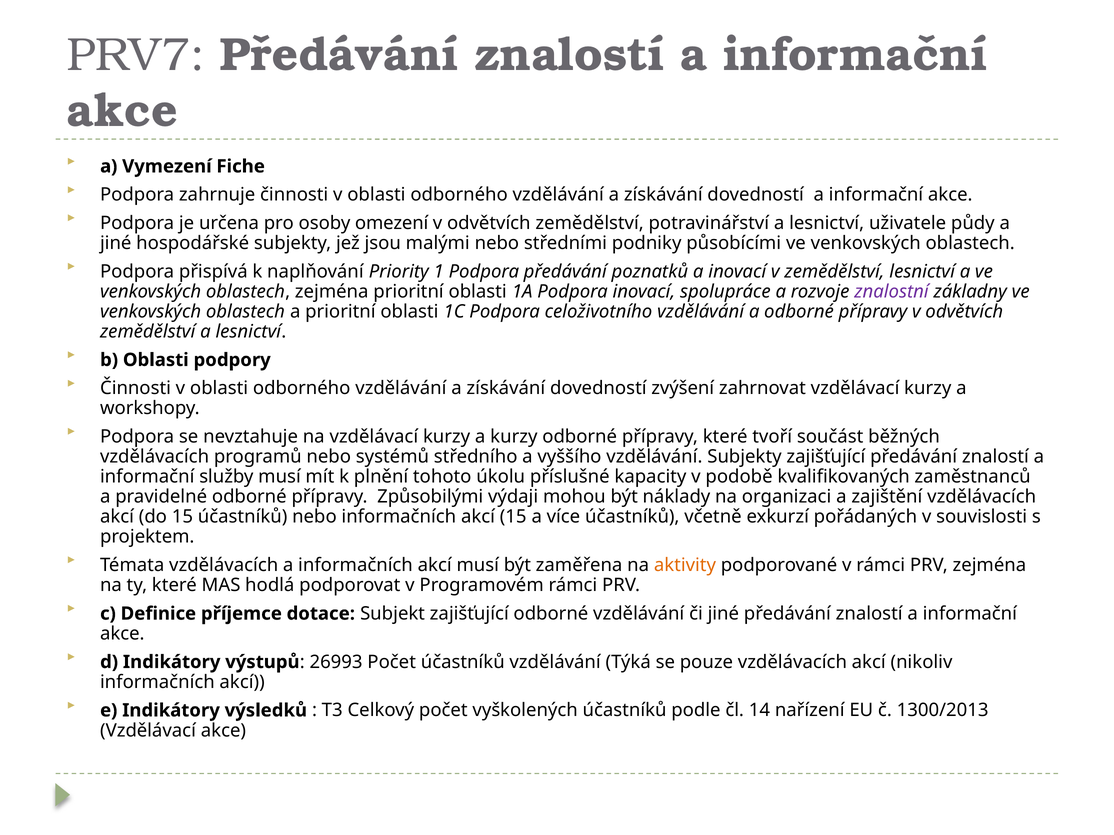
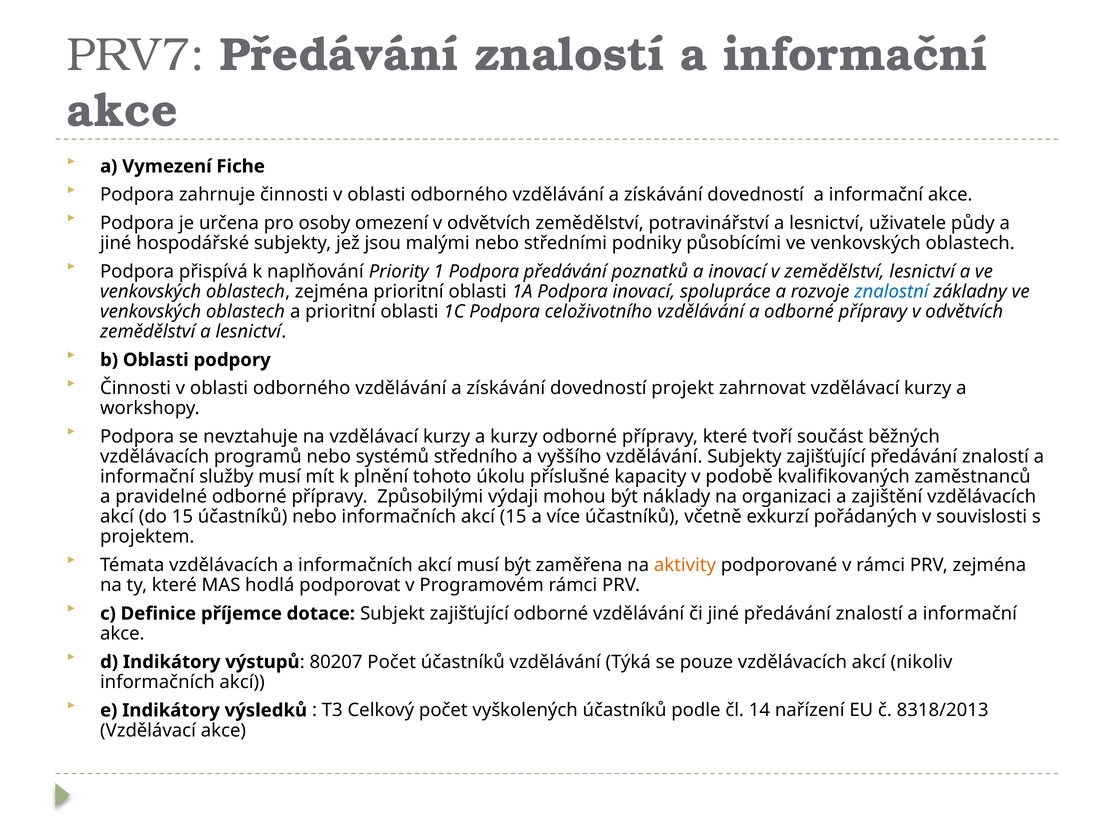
znalostní colour: purple -> blue
zvýšení: zvýšení -> projekt
26993: 26993 -> 80207
1300/2013: 1300/2013 -> 8318/2013
